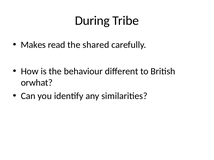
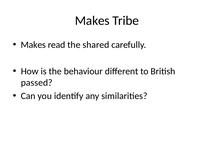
During at (92, 21): During -> Makes
orwhat: orwhat -> passed
